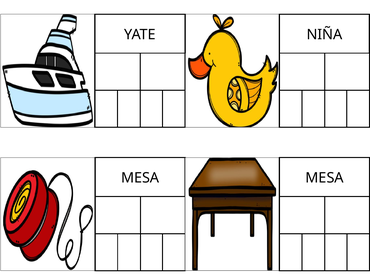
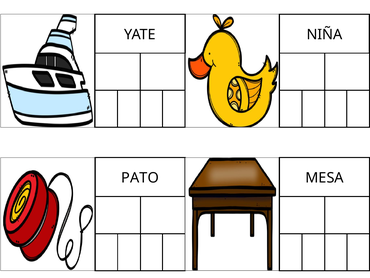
MESA at (140, 178): MESA -> PATO
